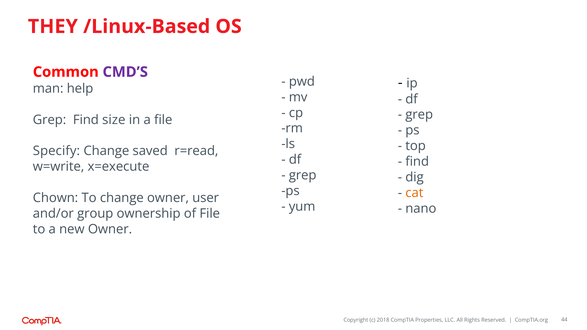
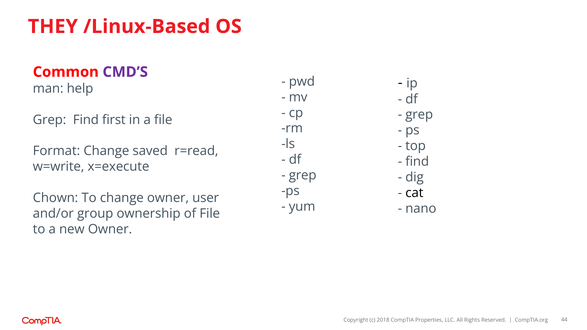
size: size -> first
Specify: Specify -> Format
cat colour: orange -> black
